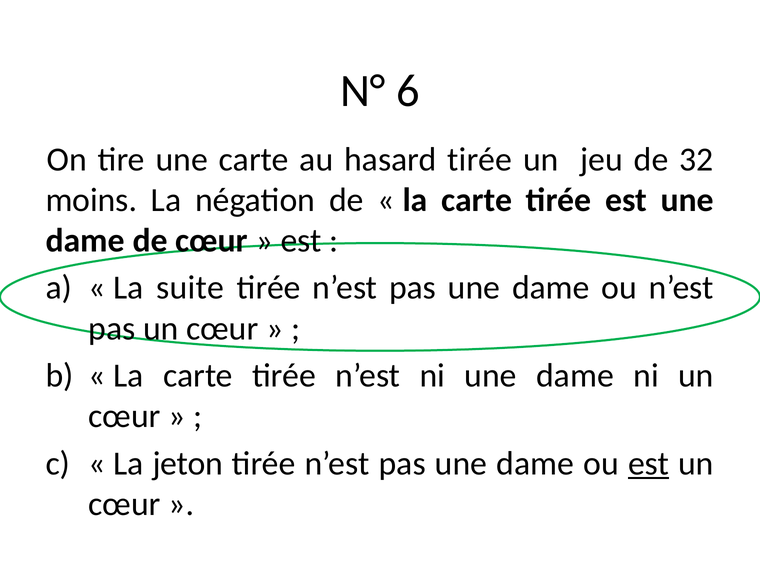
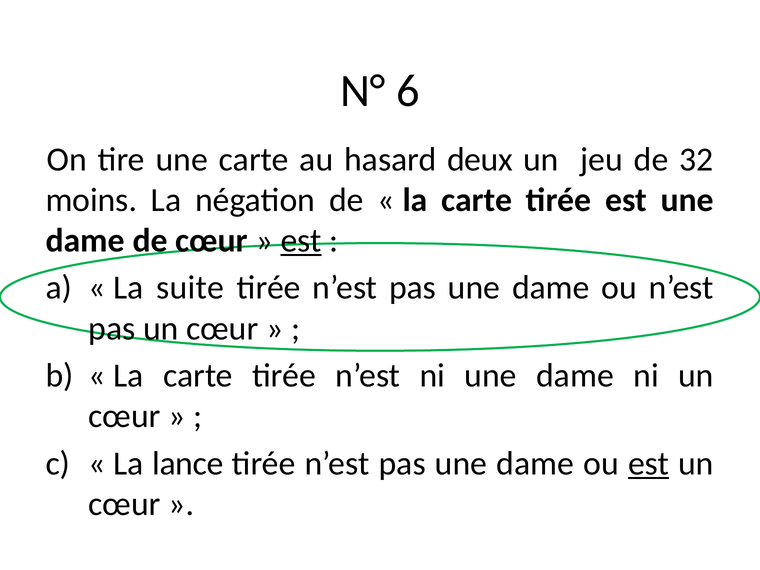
hasard tirée: tirée -> deux
est at (301, 241) underline: none -> present
jeton: jeton -> lance
